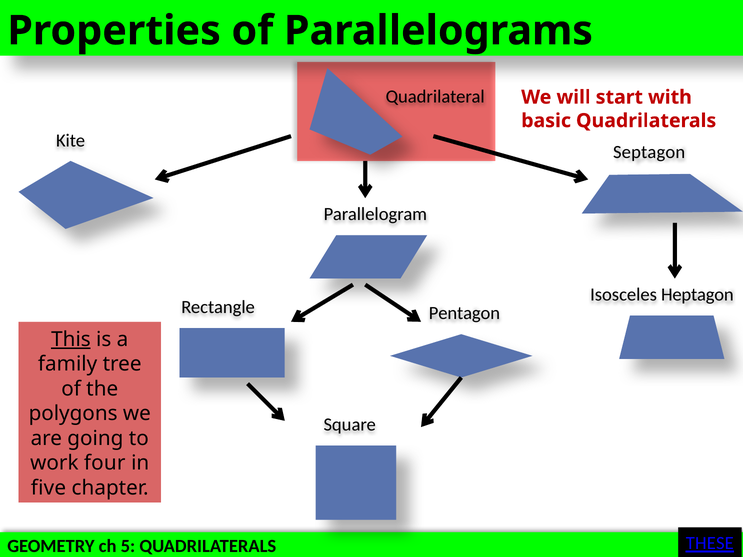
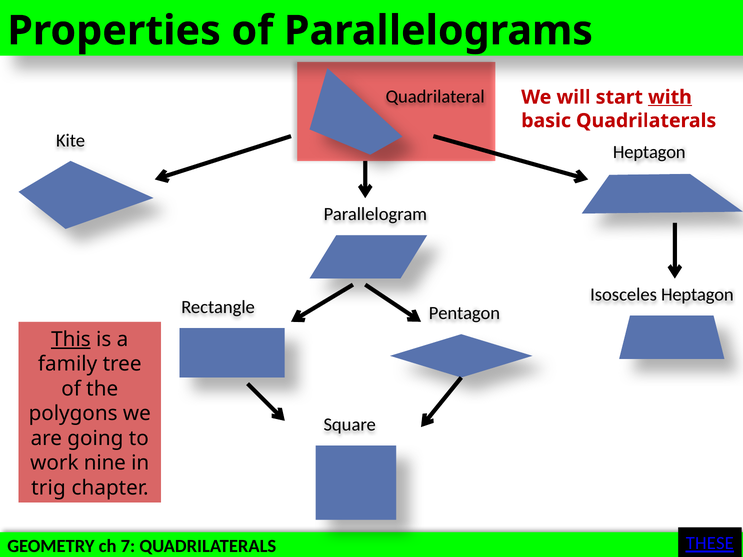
with underline: none -> present
Septagon at (649, 152): Septagon -> Heptagon
four: four -> nine
five: five -> trig
5: 5 -> 7
